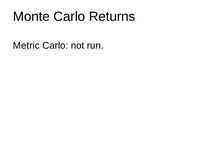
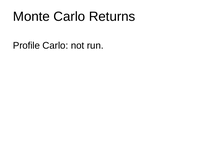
Metric: Metric -> Profile
